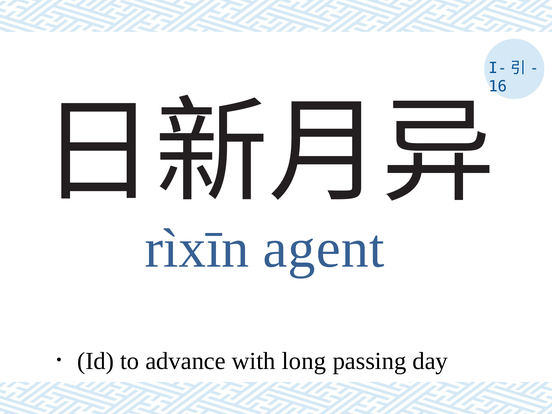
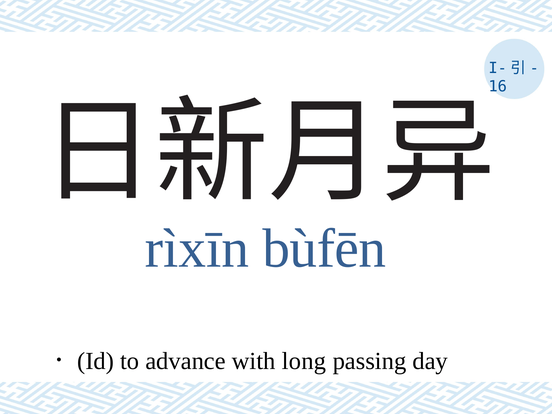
agent: agent -> bùfēn
